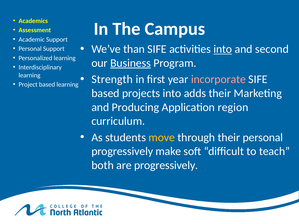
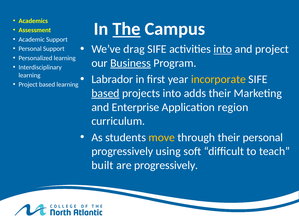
The underline: none -> present
than: than -> drag
and second: second -> project
Strength: Strength -> Labrador
incorporate colour: pink -> yellow
based at (105, 93) underline: none -> present
Producing: Producing -> Enterprise
make: make -> using
both: both -> built
